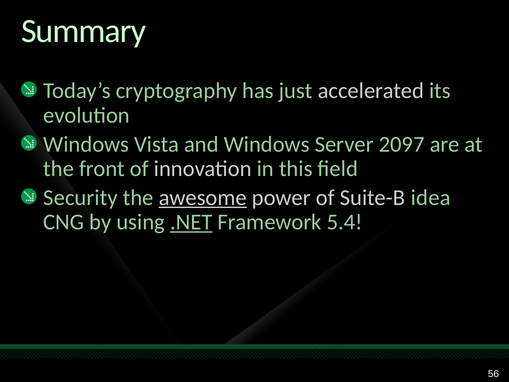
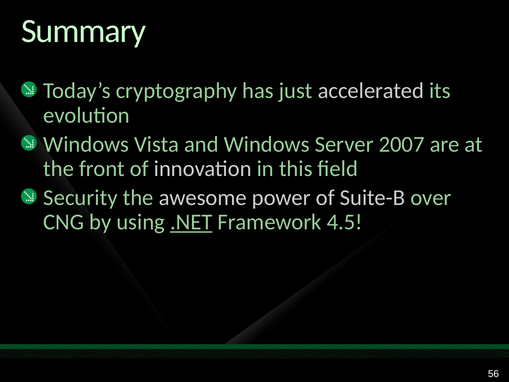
2097: 2097 -> 2007
awesome underline: present -> none
idea: idea -> over
5.4: 5.4 -> 4.5
